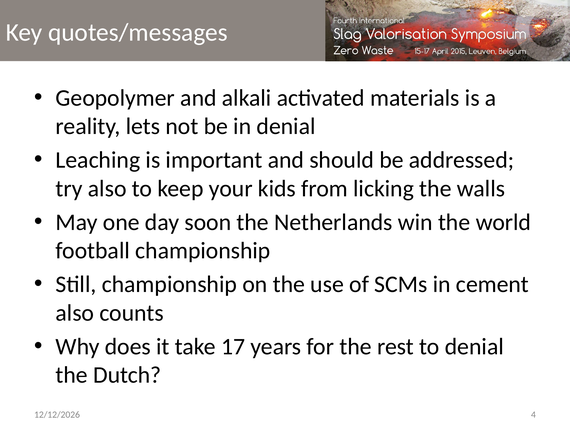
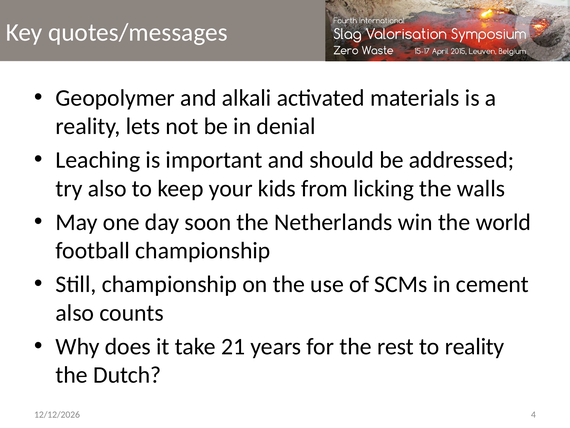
17: 17 -> 21
to denial: denial -> reality
